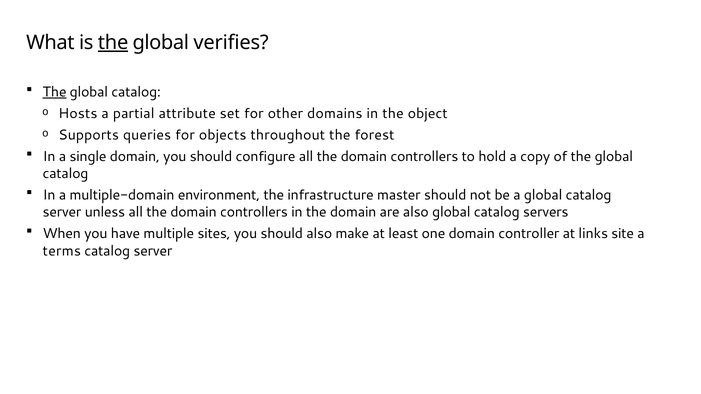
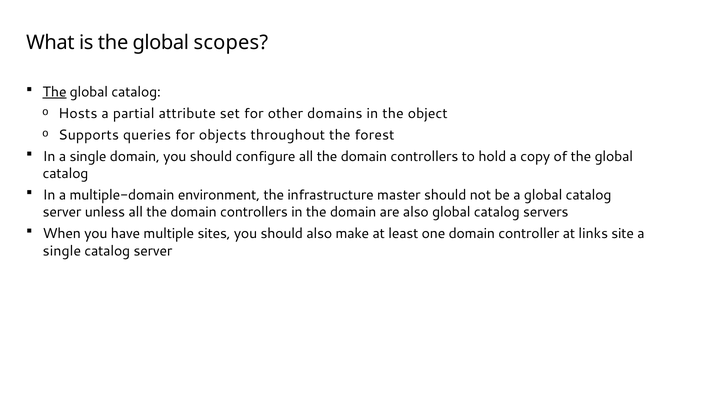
the at (113, 43) underline: present -> none
verifies: verifies -> scopes
terms at (62, 251): terms -> single
